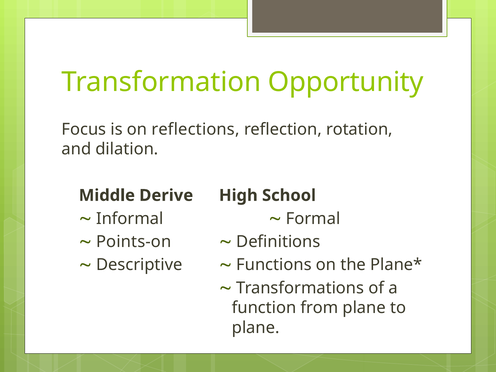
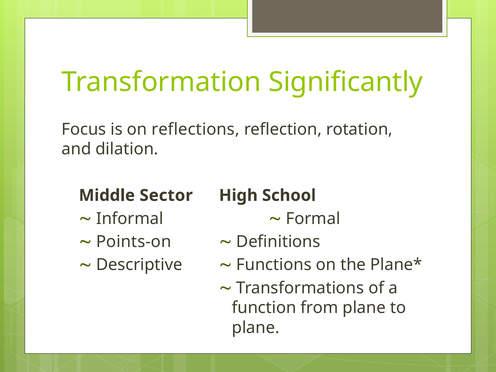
Opportunity: Opportunity -> Significantly
Derive: Derive -> Sector
